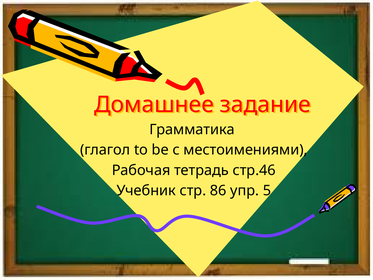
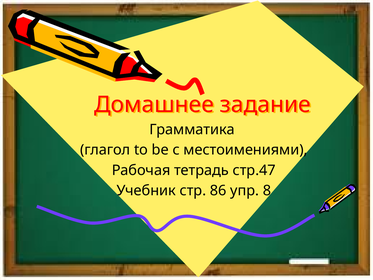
стр.46: стр.46 -> стр.47
5: 5 -> 8
